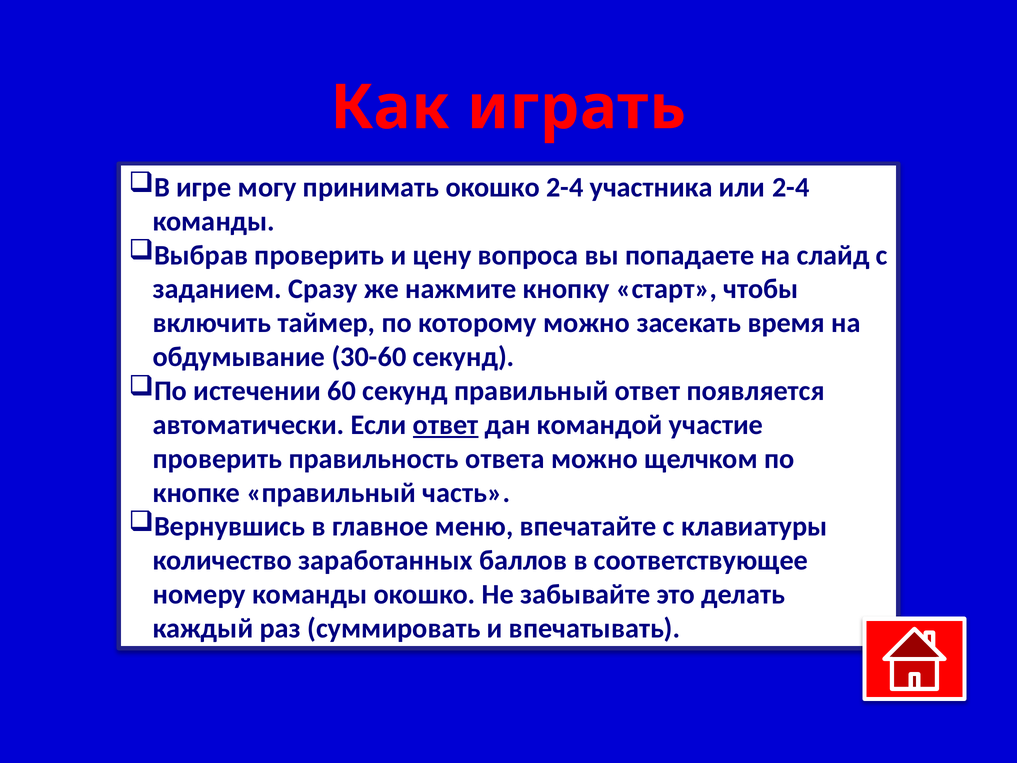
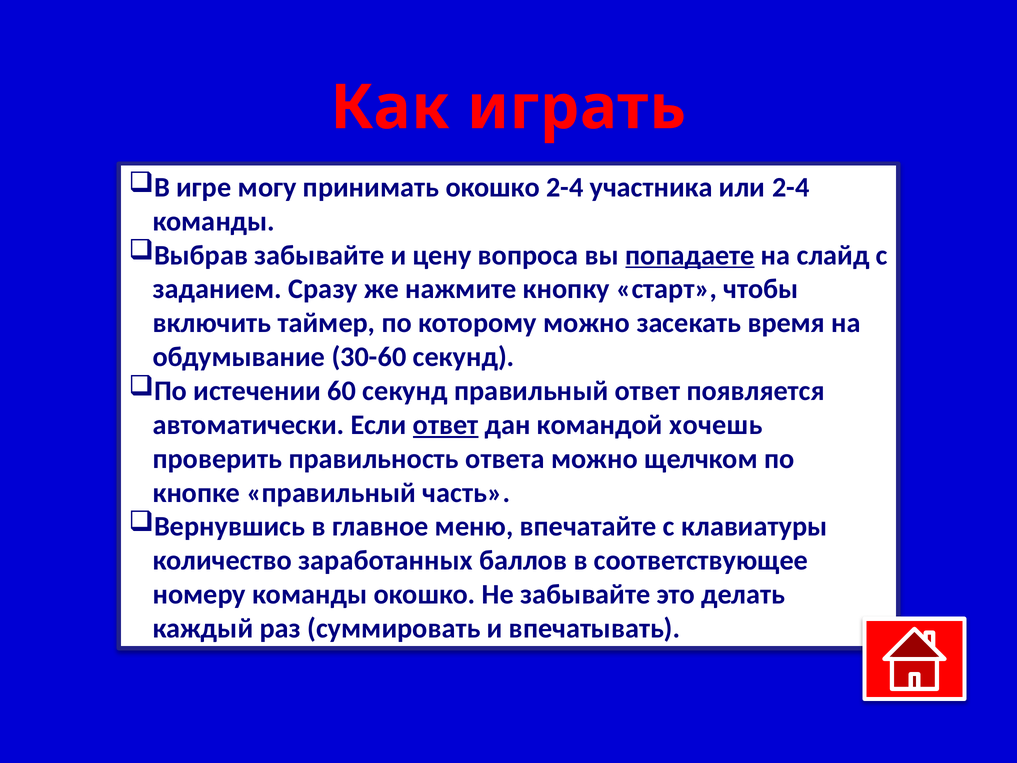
Выбрав проверить: проверить -> забывайте
попадаете underline: none -> present
участие: участие -> хочешь
